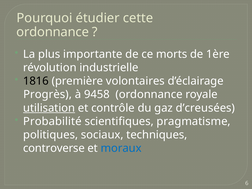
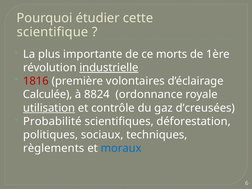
ordonnance at (53, 32): ordonnance -> scientifique
industrielle underline: none -> present
1816 colour: black -> red
Progrès: Progrès -> Calculée
9458: 9458 -> 8824
pragmatisme: pragmatisme -> déforestation
controverse: controverse -> règlements
